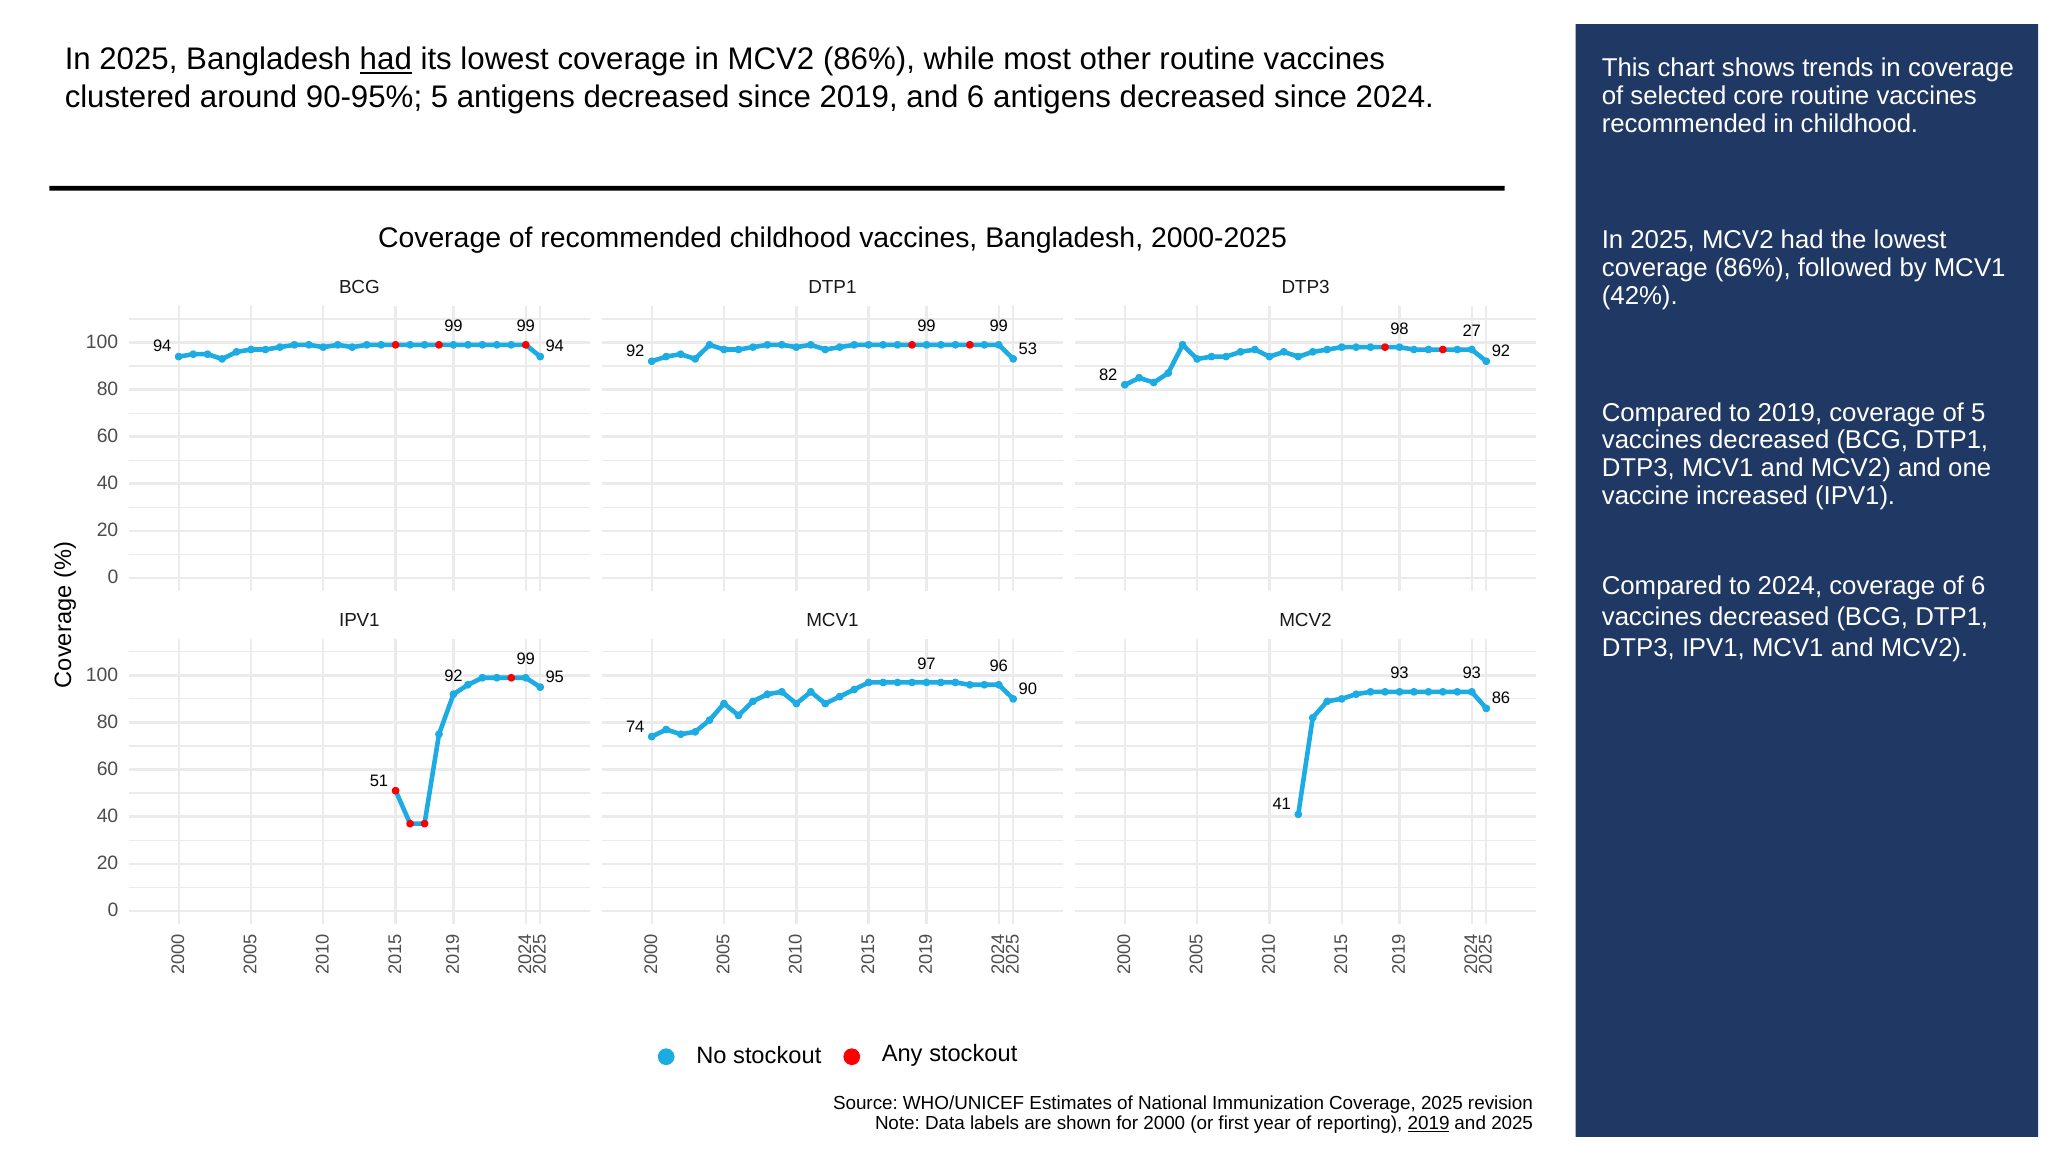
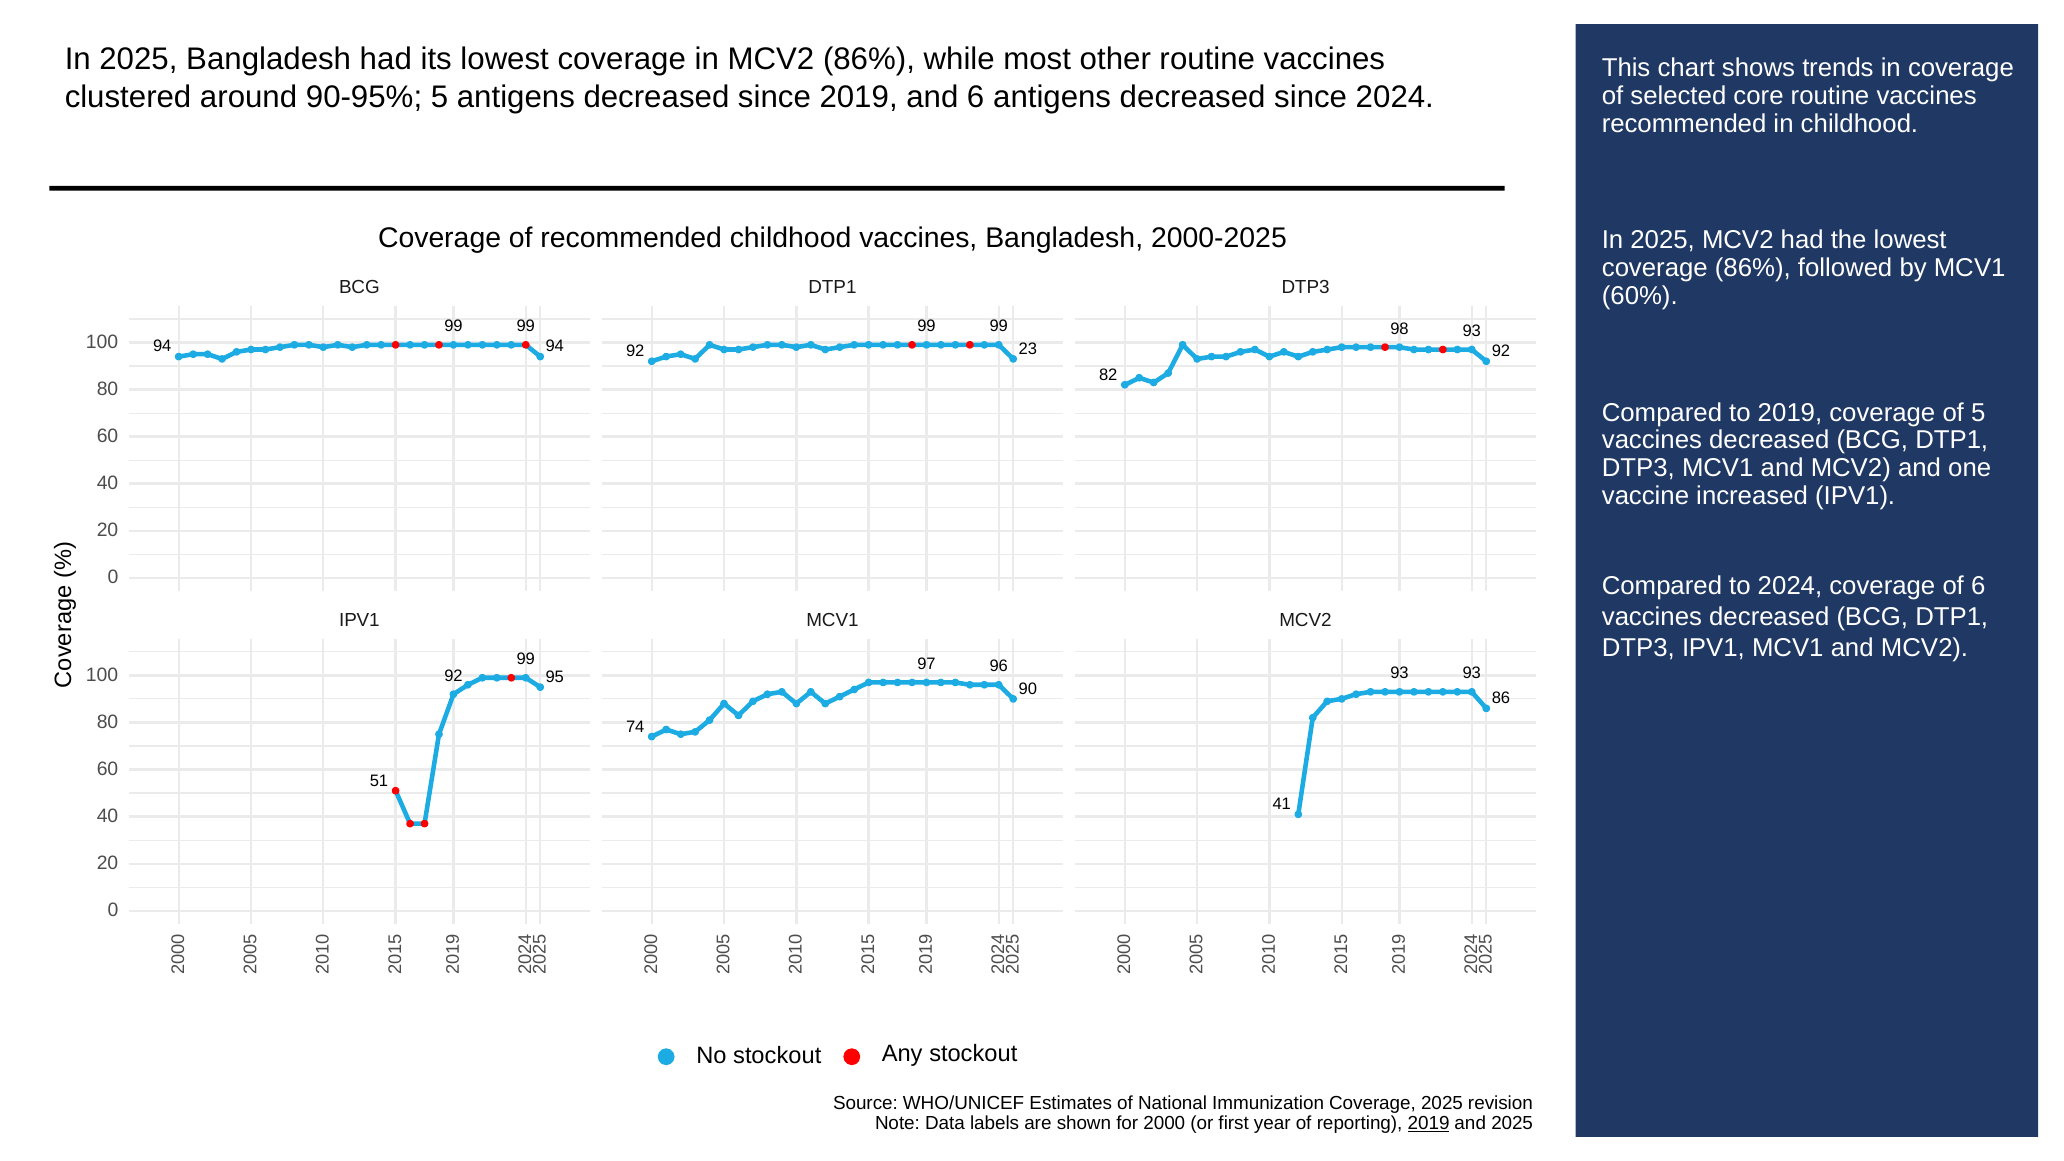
had at (386, 59) underline: present -> none
42%: 42% -> 60%
98 27: 27 -> 93
53: 53 -> 23
